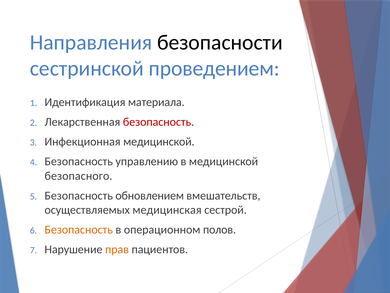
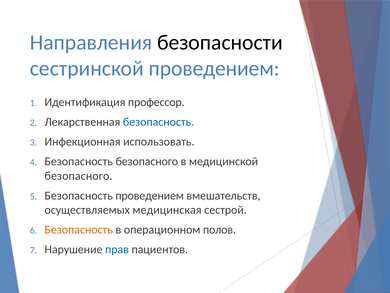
материала: материала -> профессор
безопасность at (159, 122) colour: red -> blue
Инфекционная медицинской: медицинской -> использовать
Безопасность управлению: управлению -> безопасного
Безопасность обновлением: обновлением -> проведением
прав colour: orange -> blue
